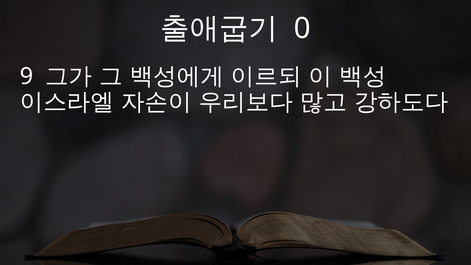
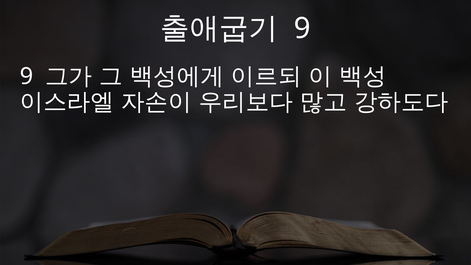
0 at (302, 28): 0 -> 9
